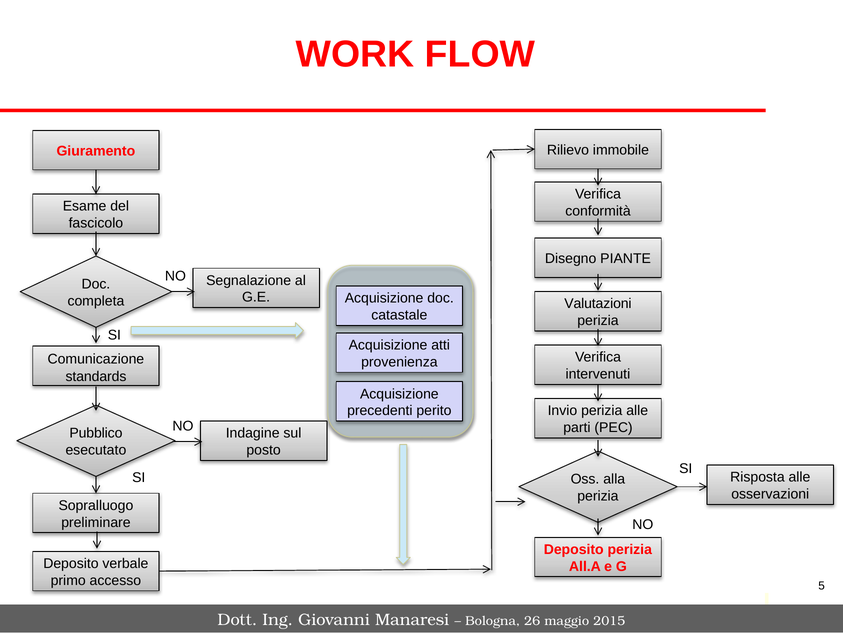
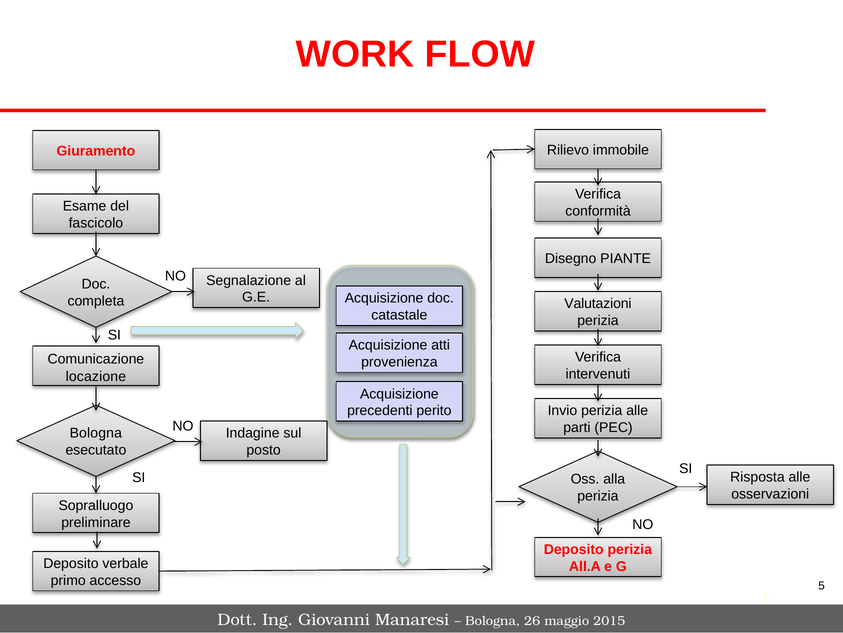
standards: standards -> locazione
Pubblico at (96, 433): Pubblico -> Bologna
